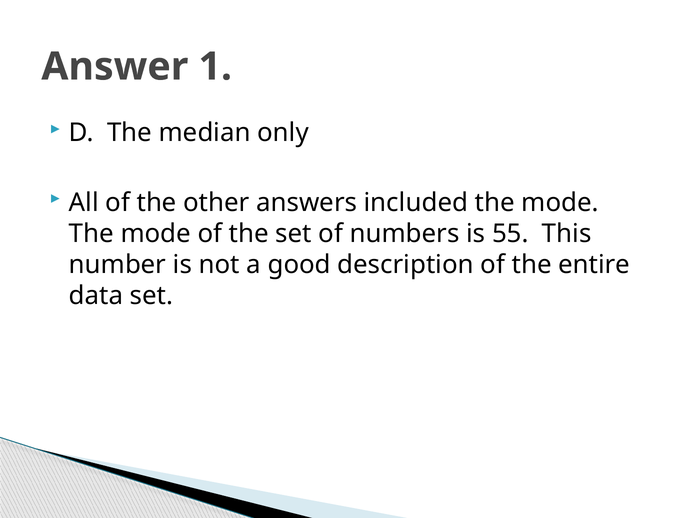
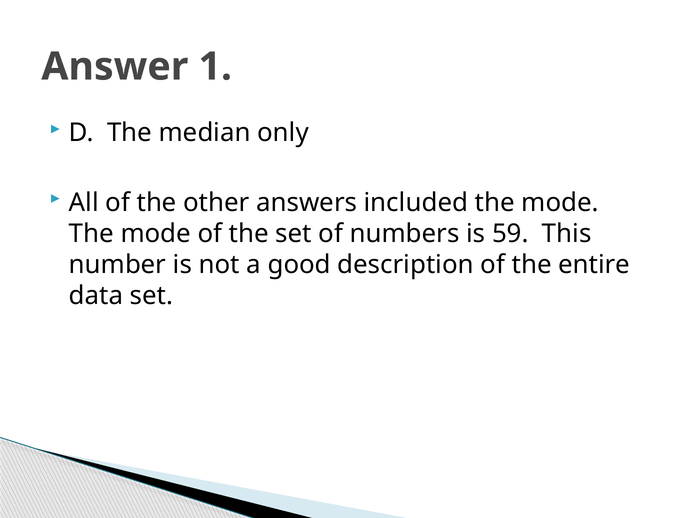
55: 55 -> 59
